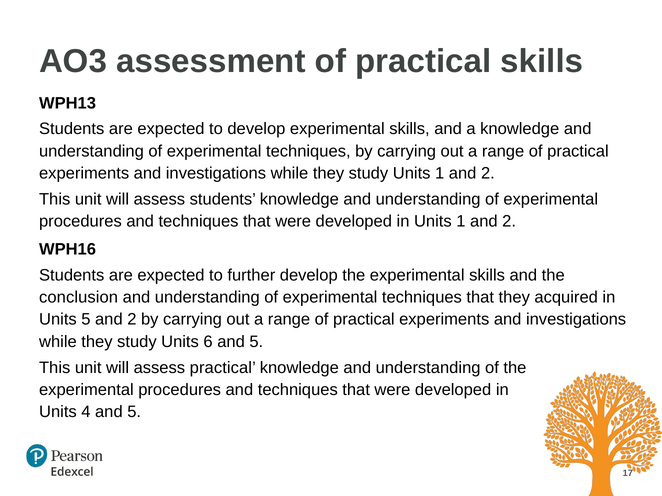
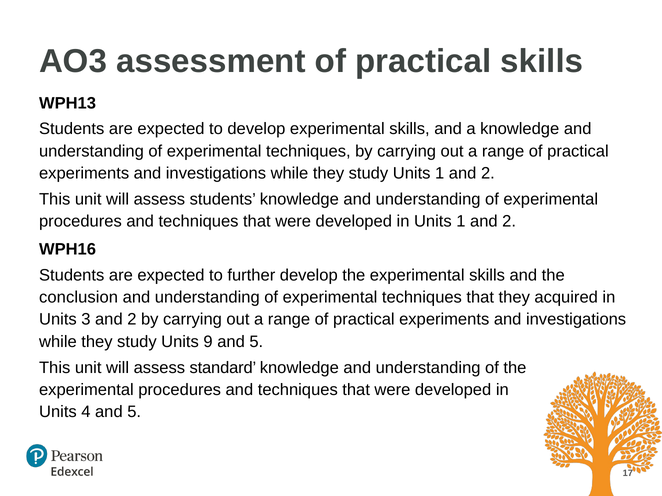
Units 5: 5 -> 3
6: 6 -> 9
assess practical: practical -> standard
